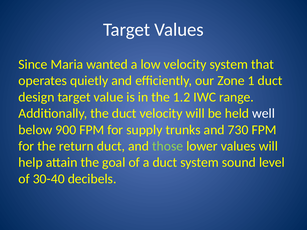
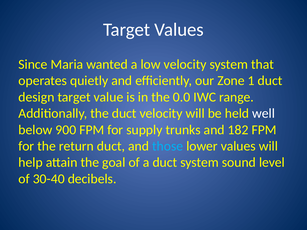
1.2: 1.2 -> 0.0
730: 730 -> 182
those colour: light green -> light blue
